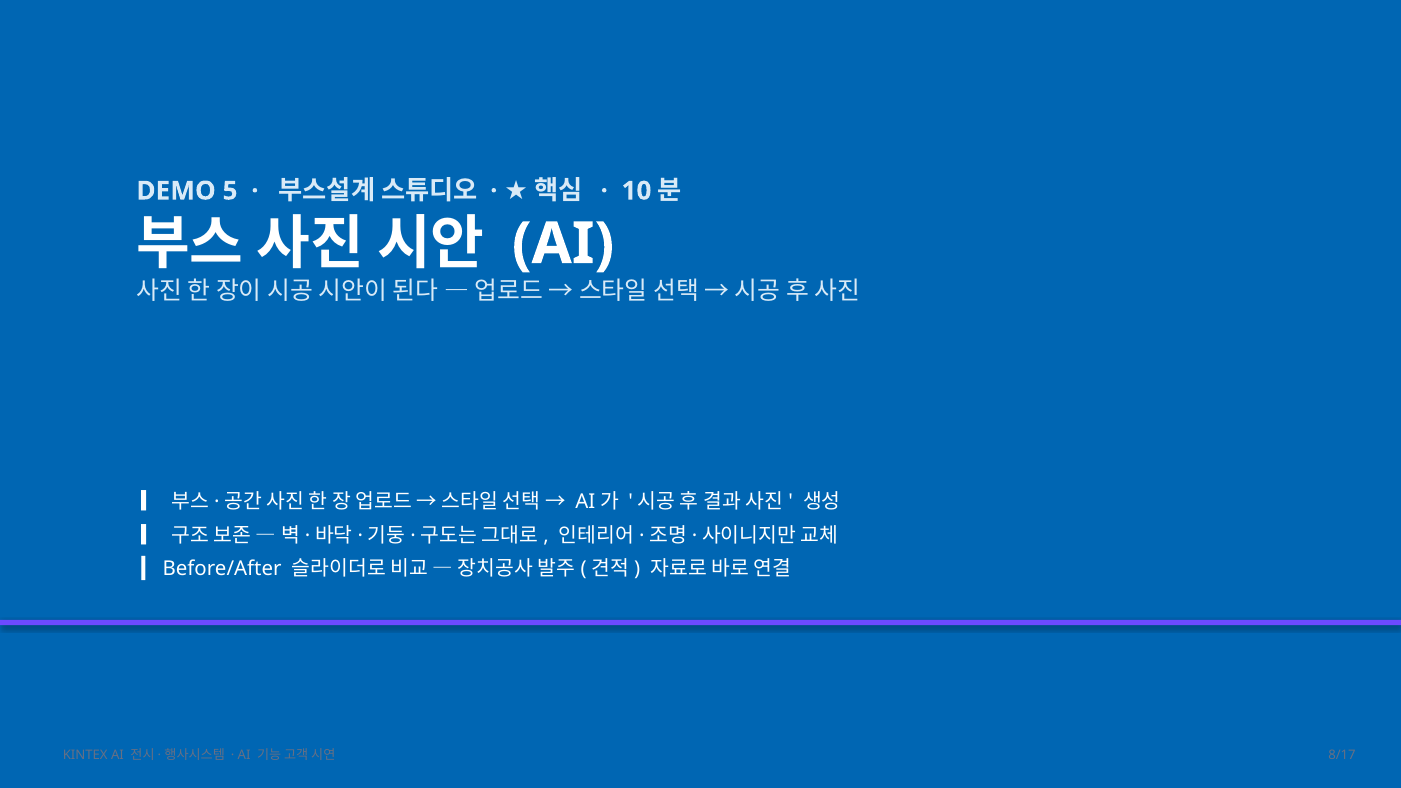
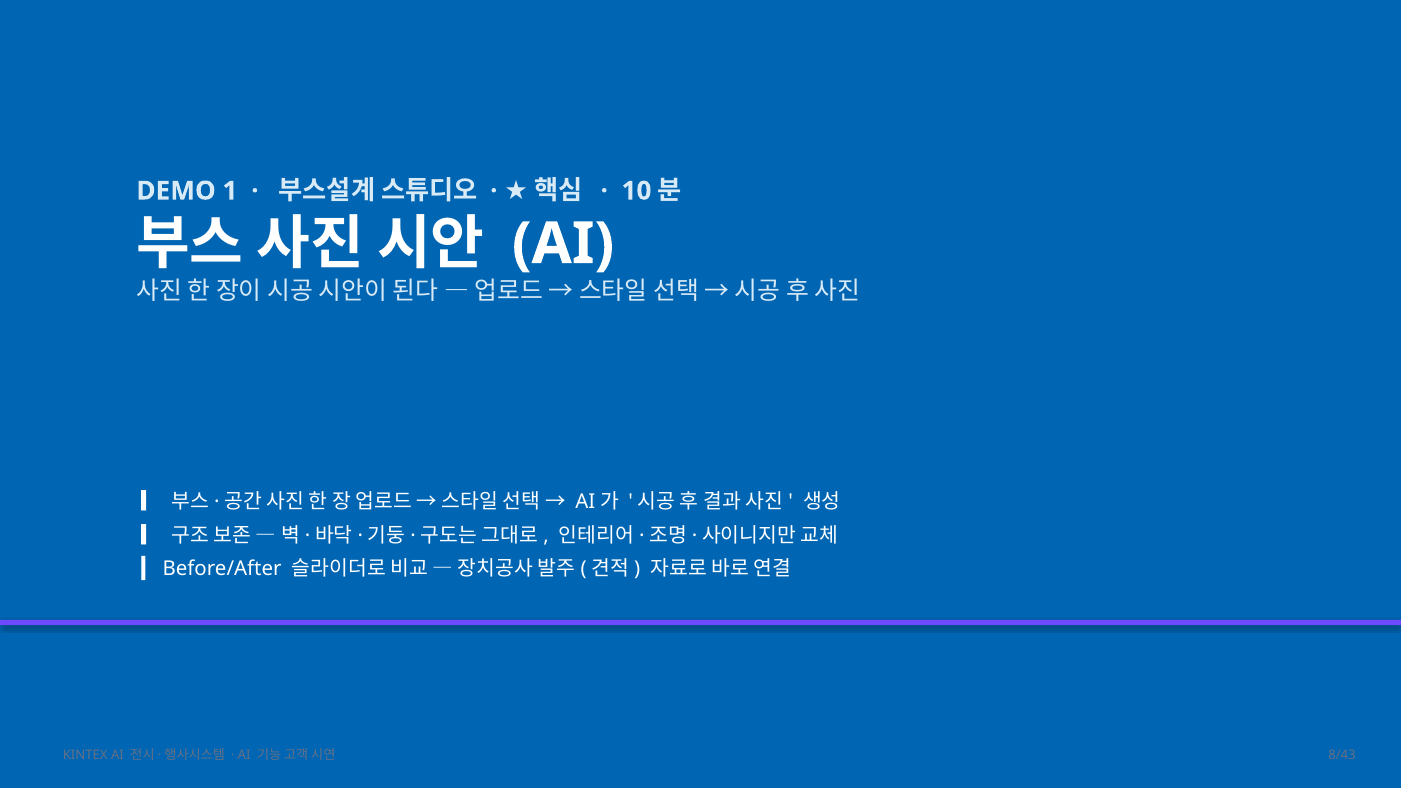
5: 5 -> 1
8/17: 8/17 -> 8/43
